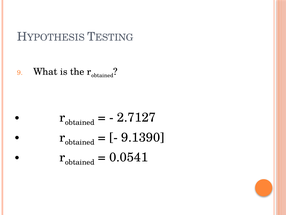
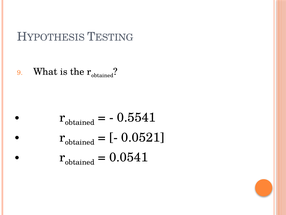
2.7127: 2.7127 -> 0.5541
9.1390: 9.1390 -> 0.0521
